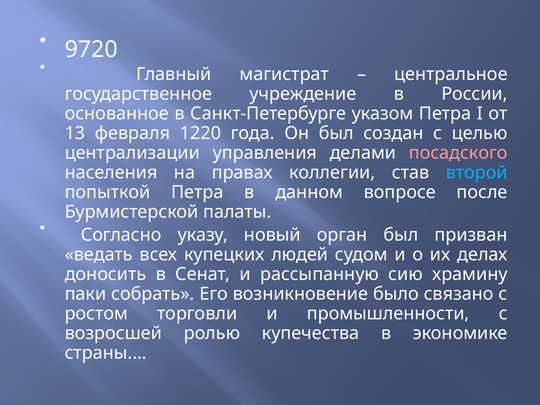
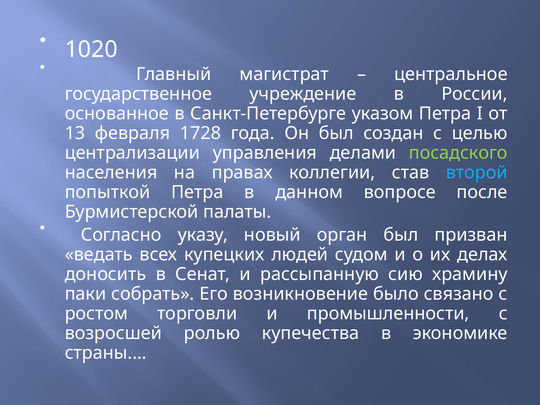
9720: 9720 -> 1020
1220: 1220 -> 1728
посадского colour: pink -> light green
